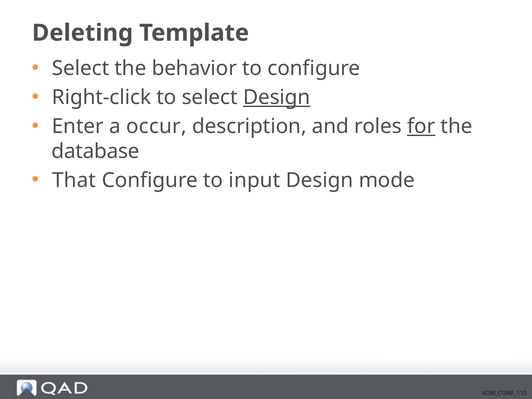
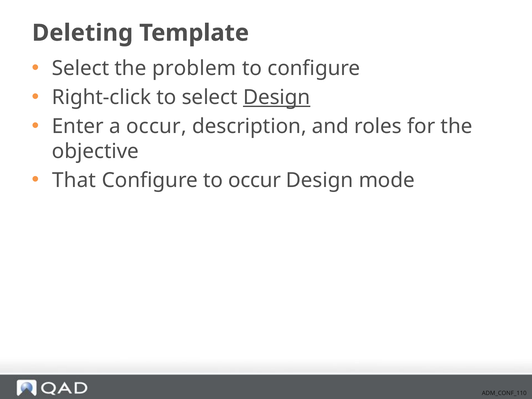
behavior: behavior -> problem
for underline: present -> none
database: database -> objective
to input: input -> occur
